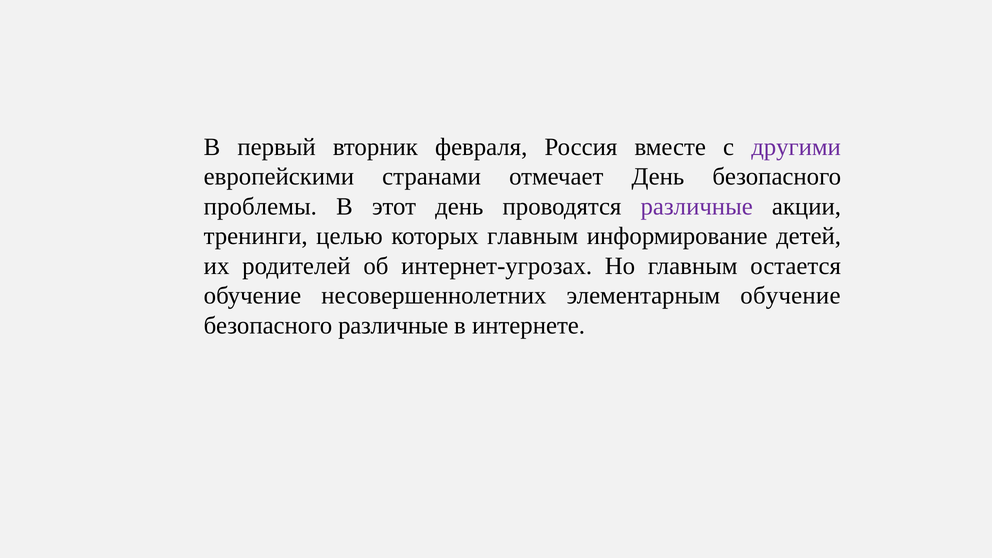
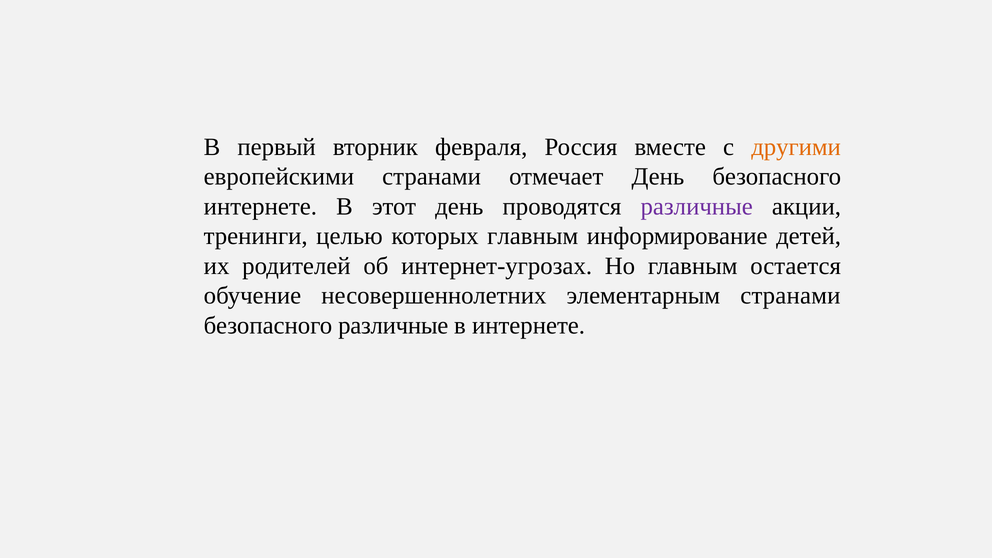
другими colour: purple -> orange
проблемы at (260, 206): проблемы -> интернете
элементарным обучение: обучение -> странами
